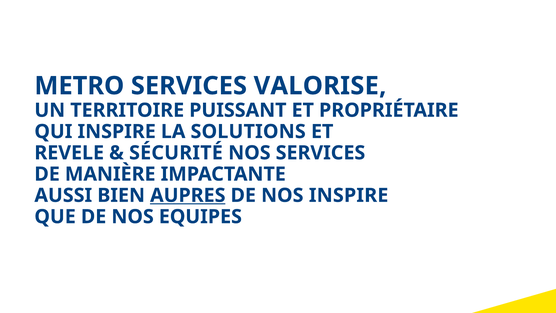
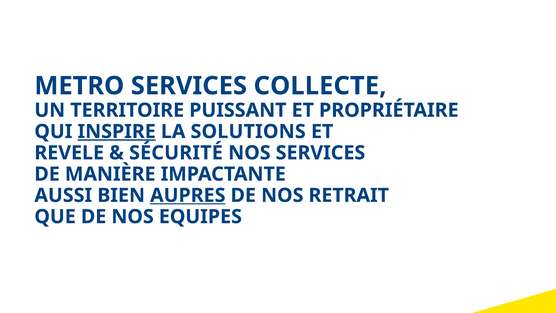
VALORISE: VALORISE -> COLLECTE
INSPIRE at (117, 131) underline: none -> present
NOS INSPIRE: INSPIRE -> RETRAIT
